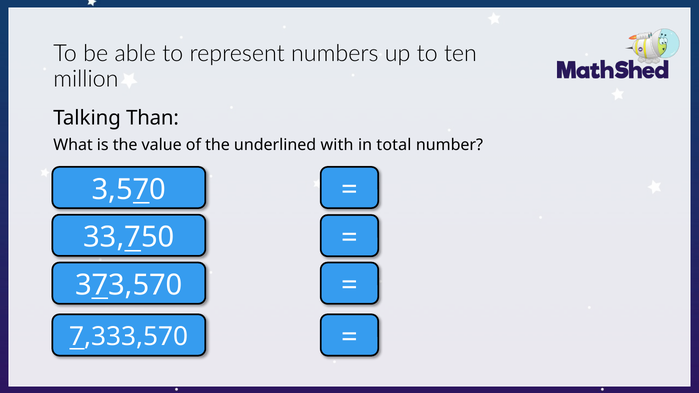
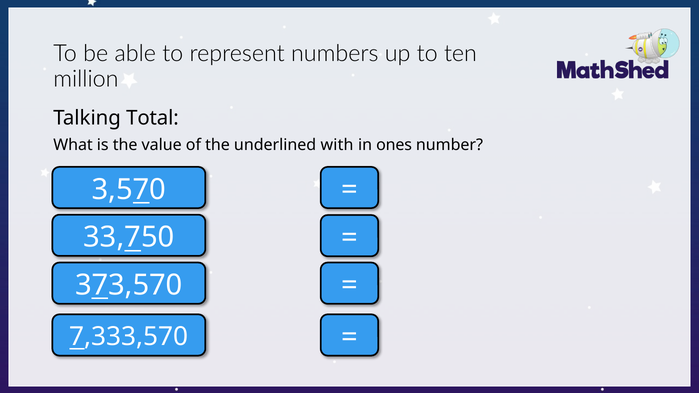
Than: Than -> Total
total: total -> ones
